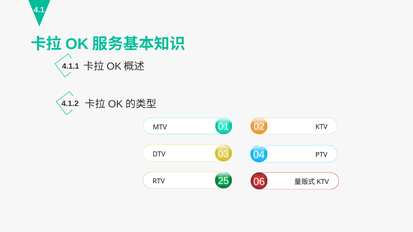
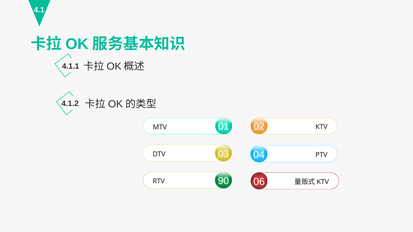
25: 25 -> 90
